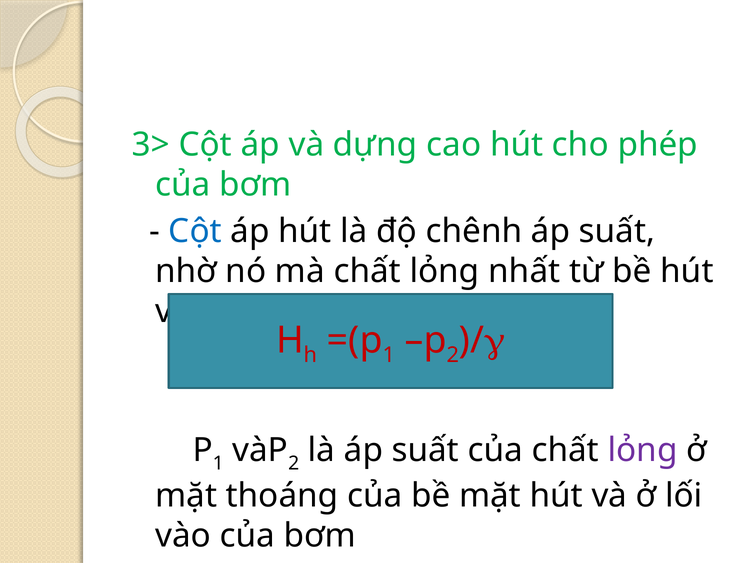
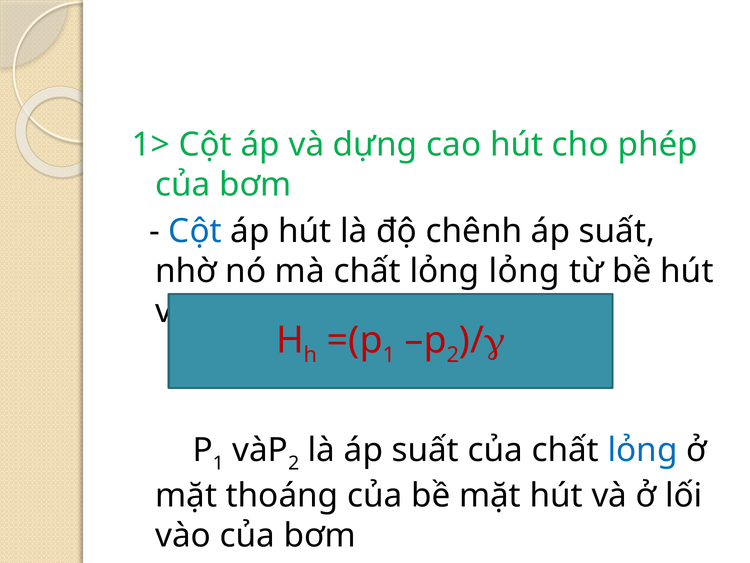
3>: 3> -> 1>
lỏng nhất: nhất -> lỏng
lỏng at (643, 450) colour: purple -> blue
